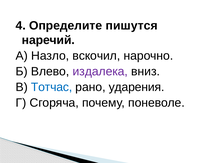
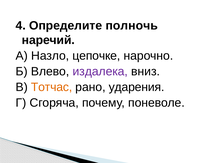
пишутся: пишутся -> полночь
вскочил: вскочил -> цепочке
Тотчас colour: blue -> orange
